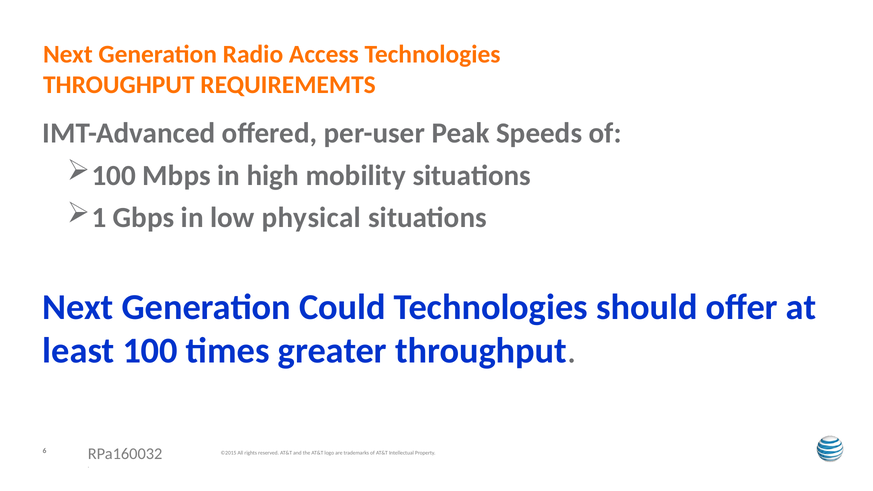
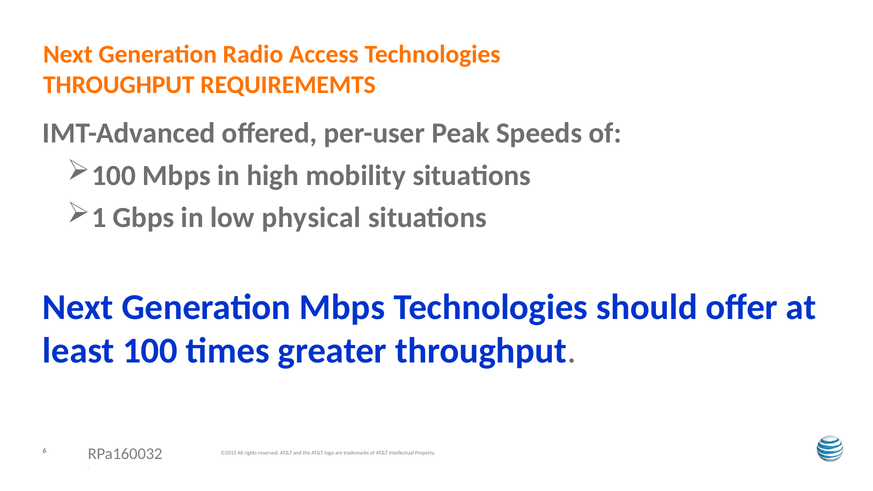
Generation Could: Could -> Mbps
